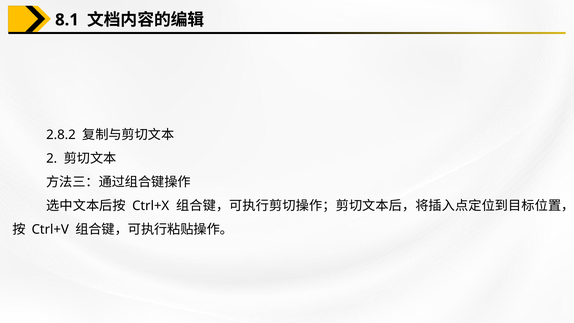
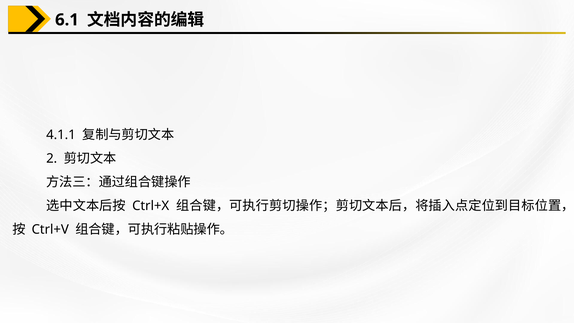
8.1: 8.1 -> 6.1
2.8.2: 2.8.2 -> 4.1.1
